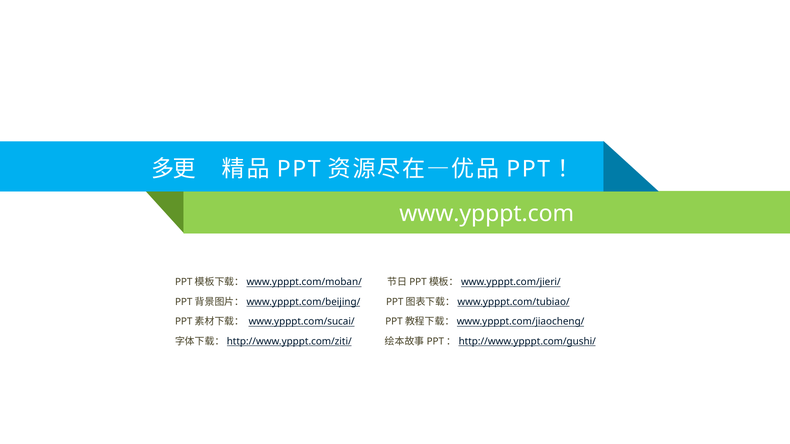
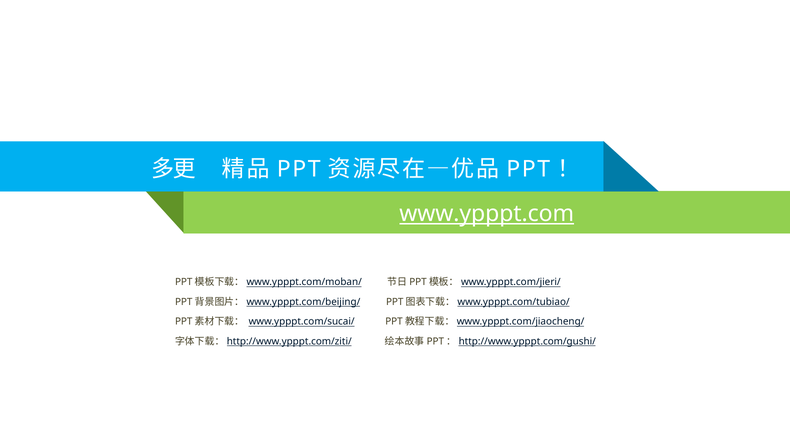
www.ypppt.com underline: none -> present
